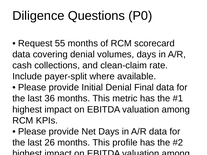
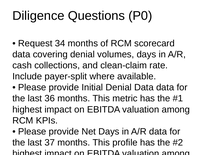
55: 55 -> 34
Denial Final: Final -> Data
26: 26 -> 37
